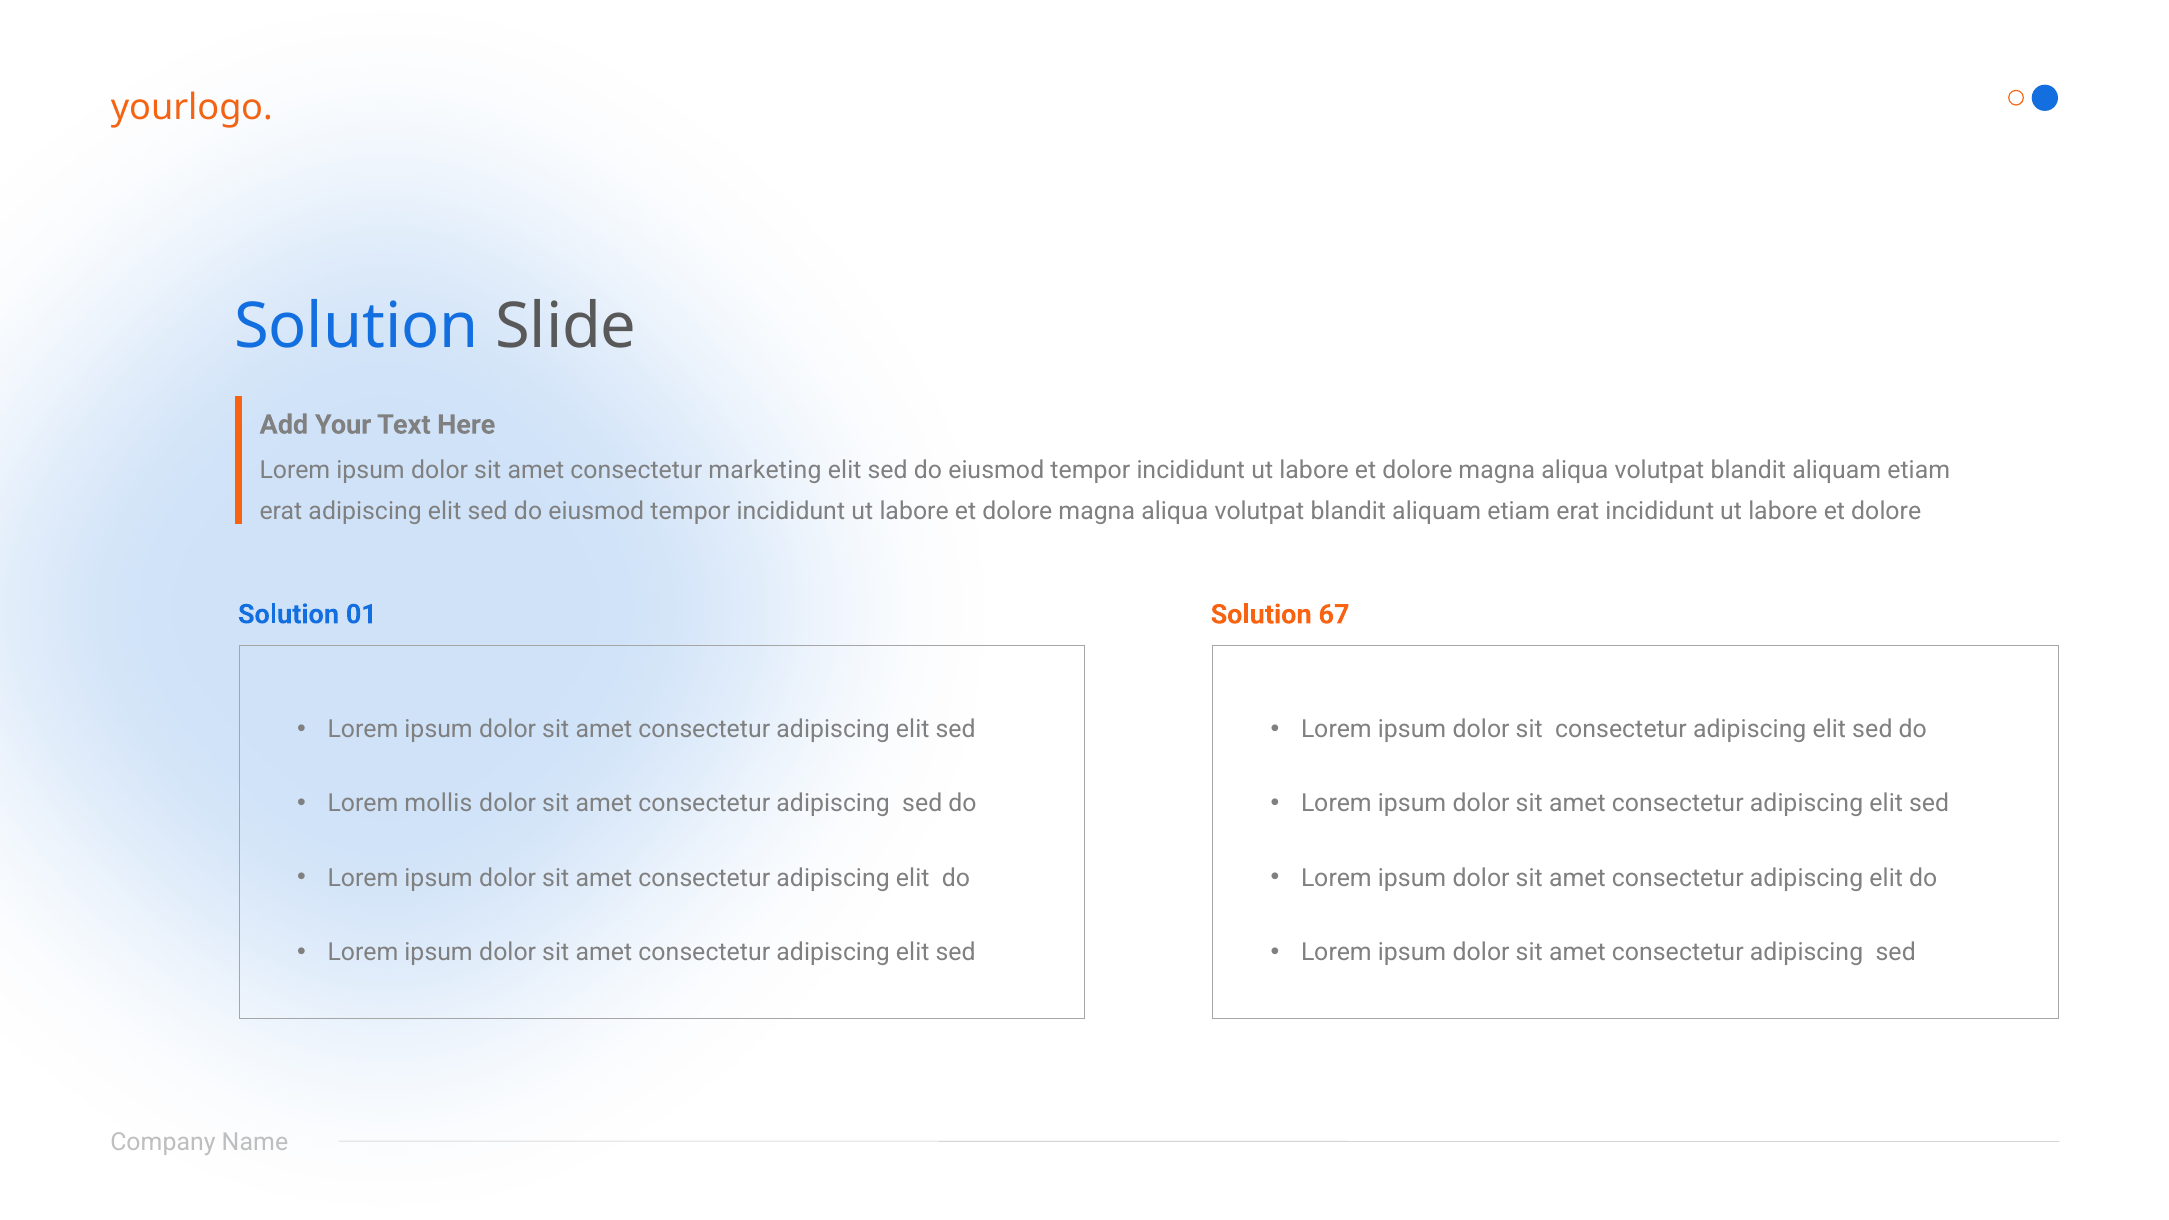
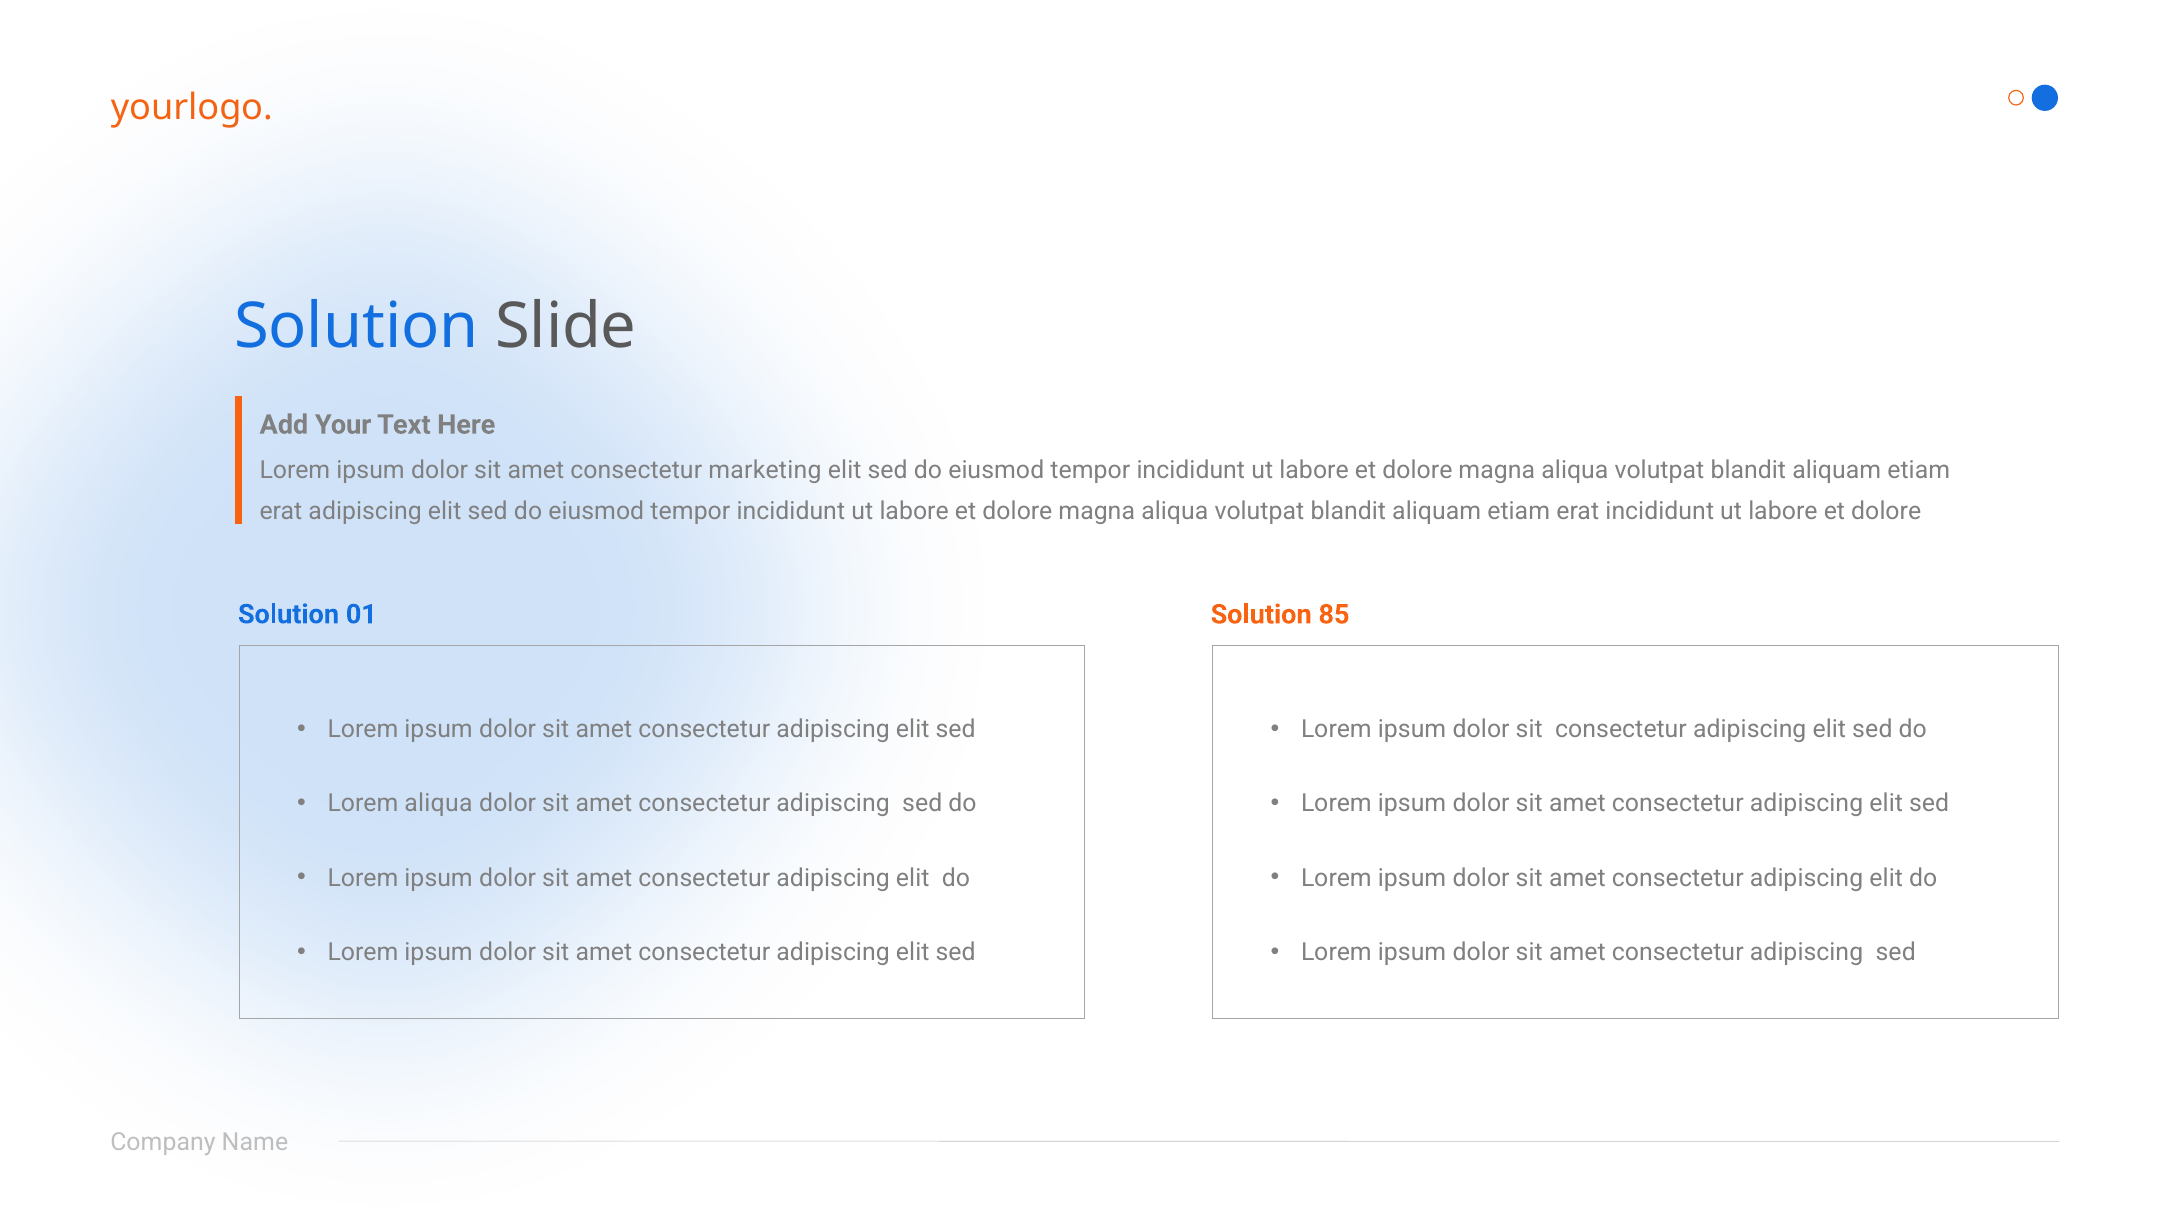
67: 67 -> 85
Lorem mollis: mollis -> aliqua
